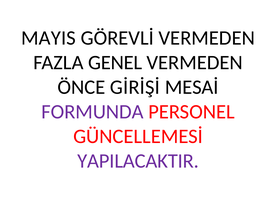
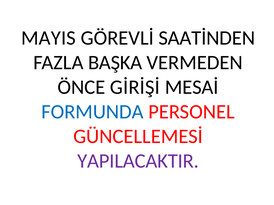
GÖREVLİ VERMEDEN: VERMEDEN -> SAATİNDEN
GENEL: GENEL -> BAŞKA
FORMUNDA colour: purple -> blue
